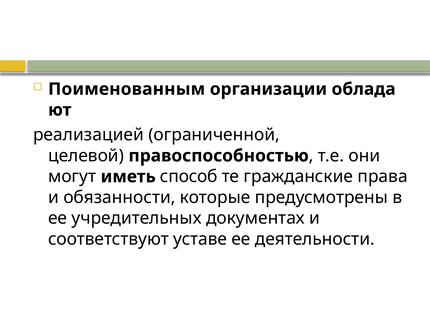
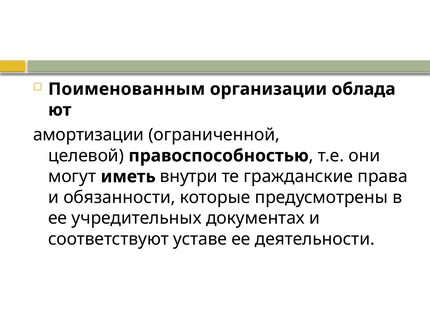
реализацией: реализацией -> амортизации
способ: способ -> внутри
